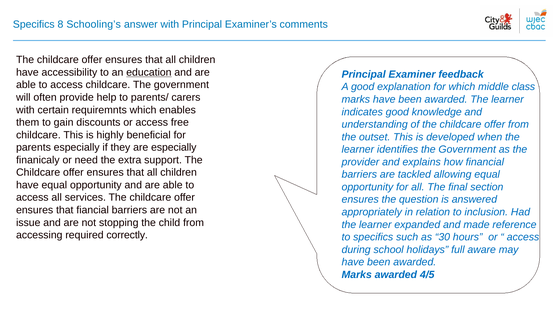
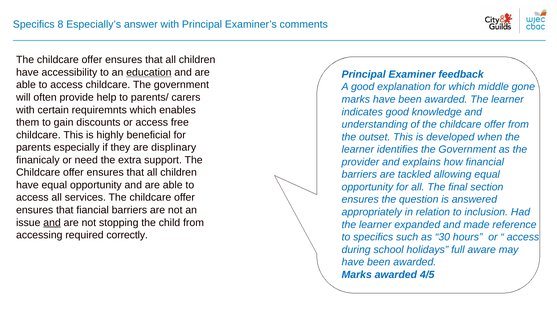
Schooling’s: Schooling’s -> Especially’s
class: class -> gone
are especially: especially -> displinary
and at (52, 223) underline: none -> present
